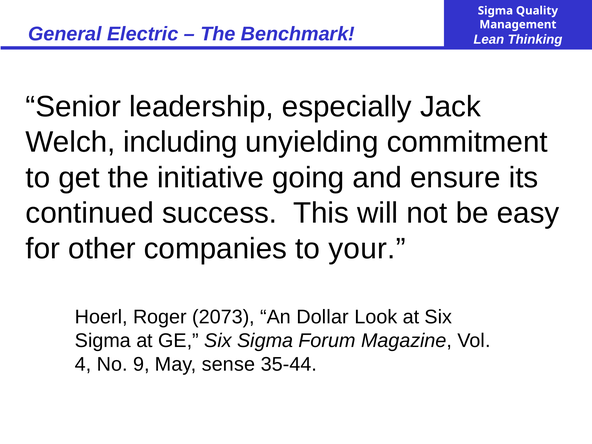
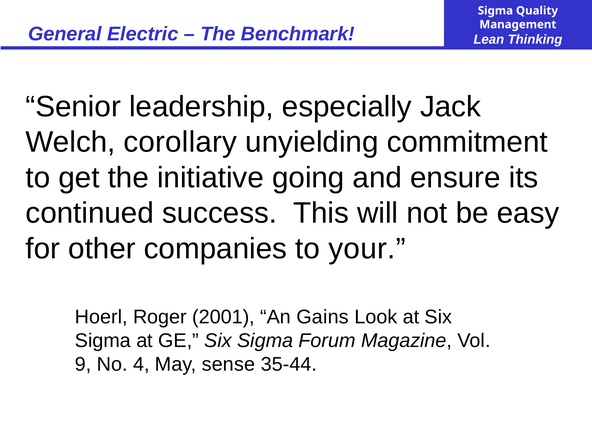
including: including -> corollary
2073: 2073 -> 2001
Dollar: Dollar -> Gains
4: 4 -> 9
9: 9 -> 4
